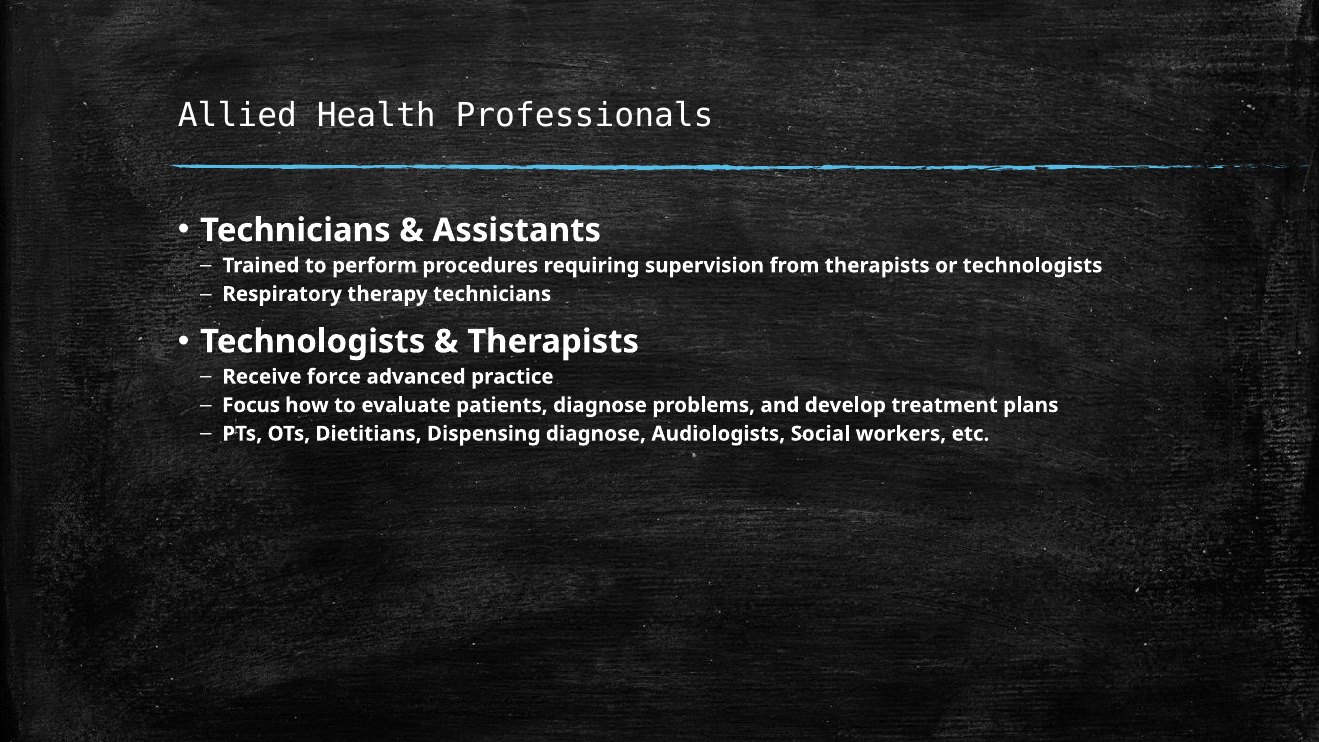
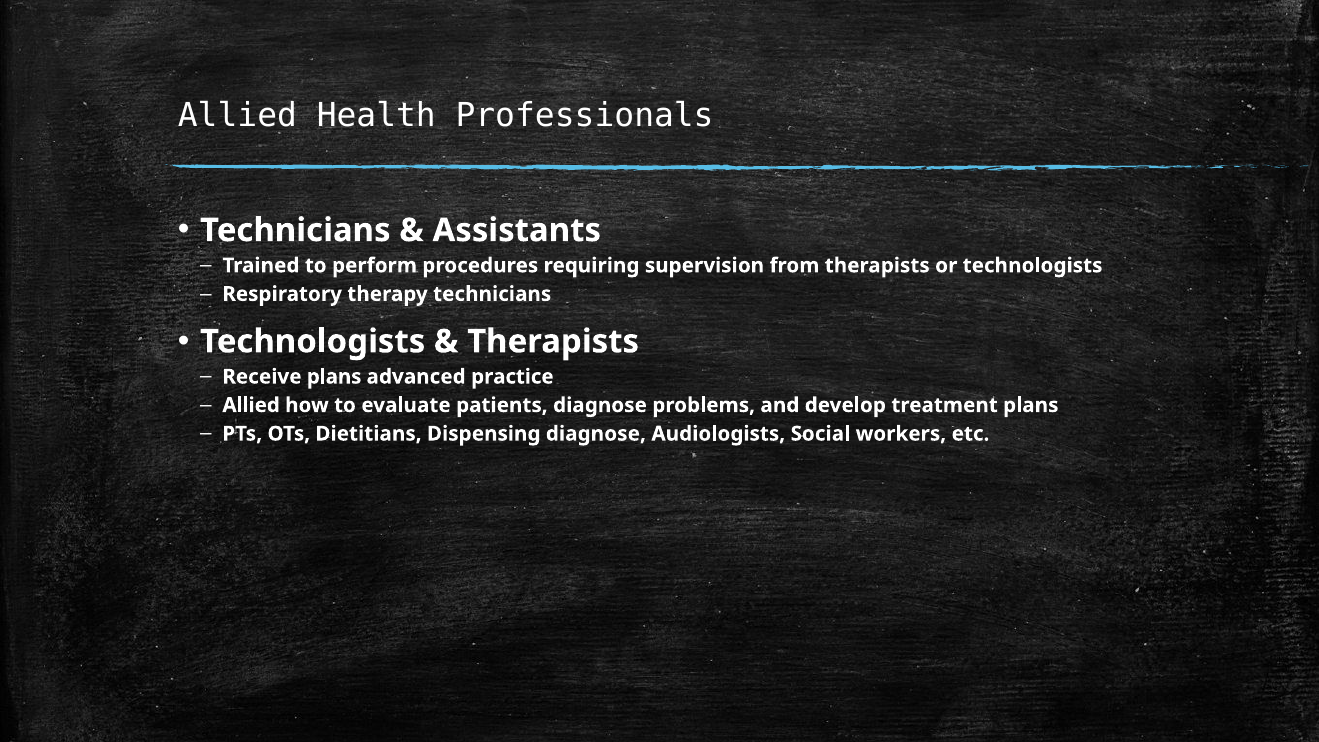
Receive force: force -> plans
Focus at (251, 405): Focus -> Allied
